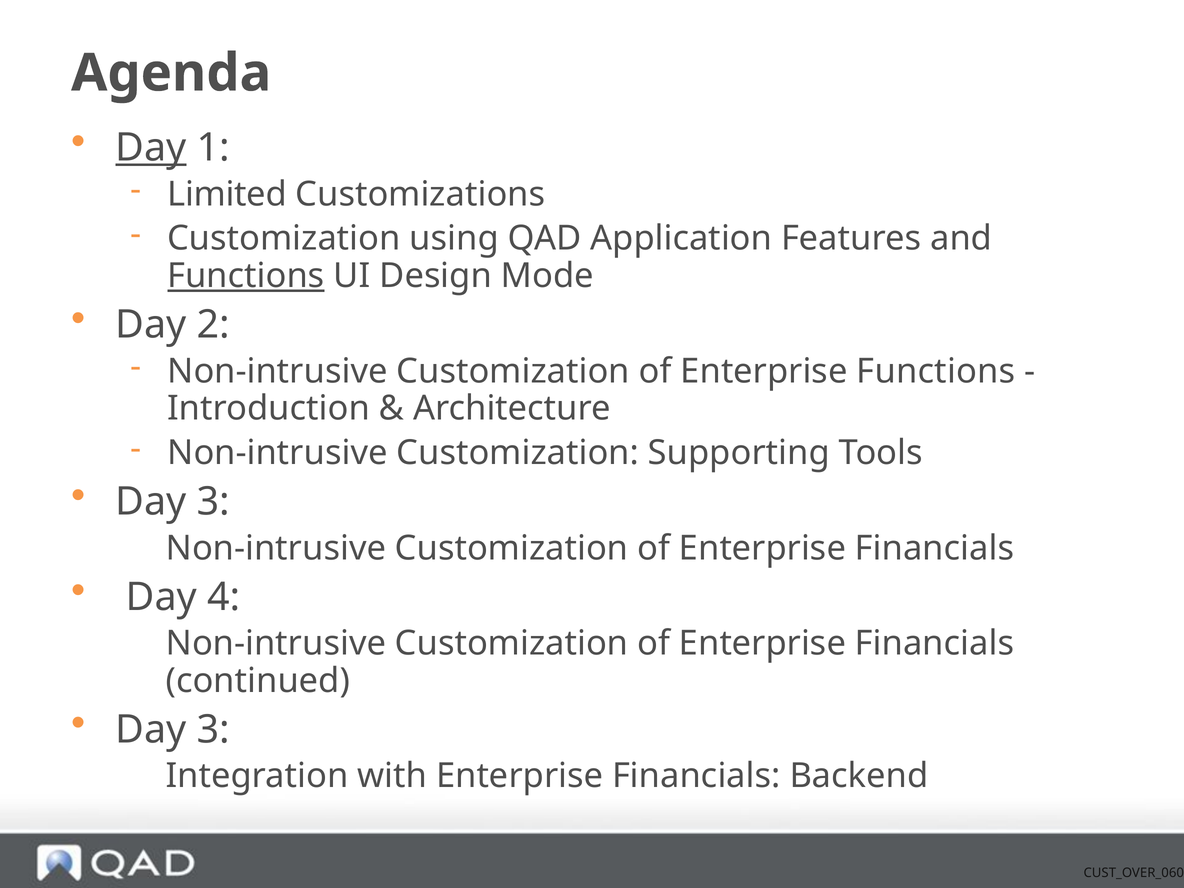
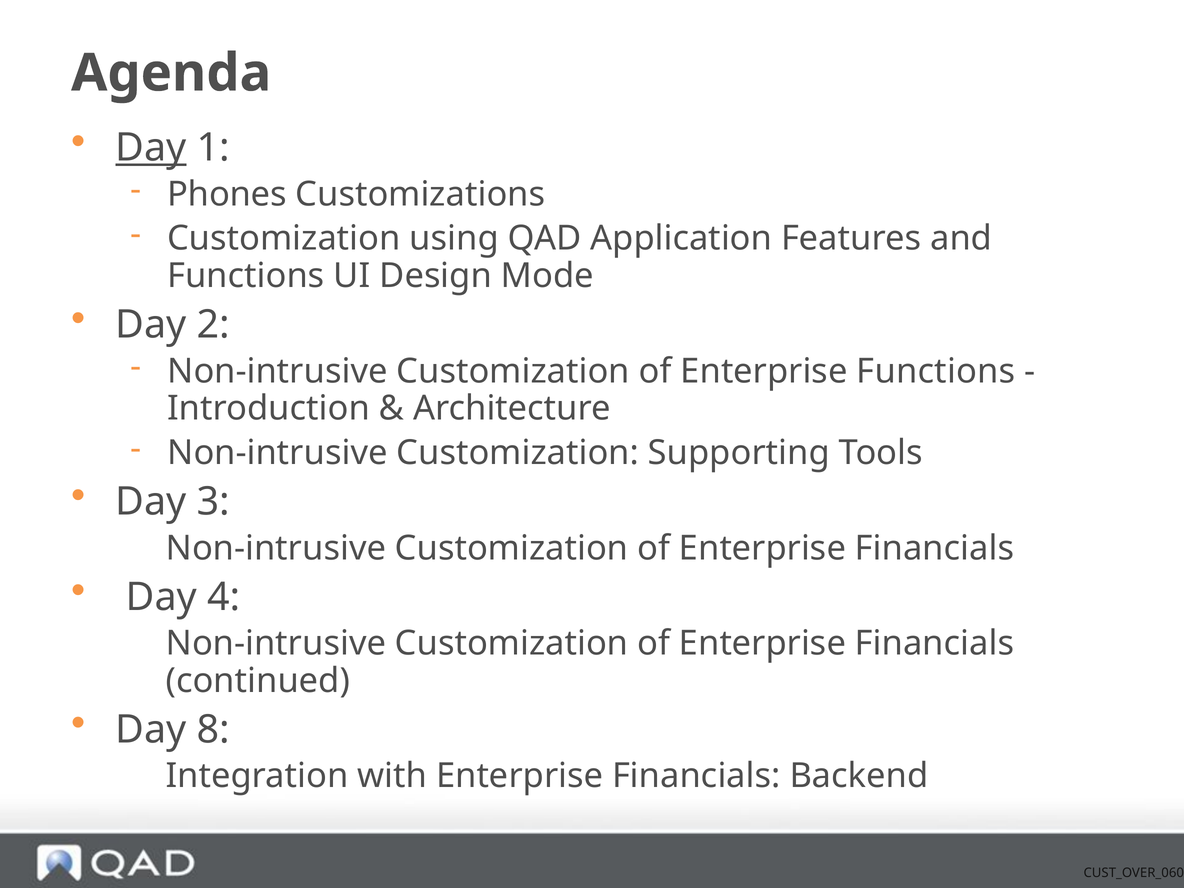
Limited: Limited -> Phones
Functions at (246, 276) underline: present -> none
3 at (213, 730): 3 -> 8
